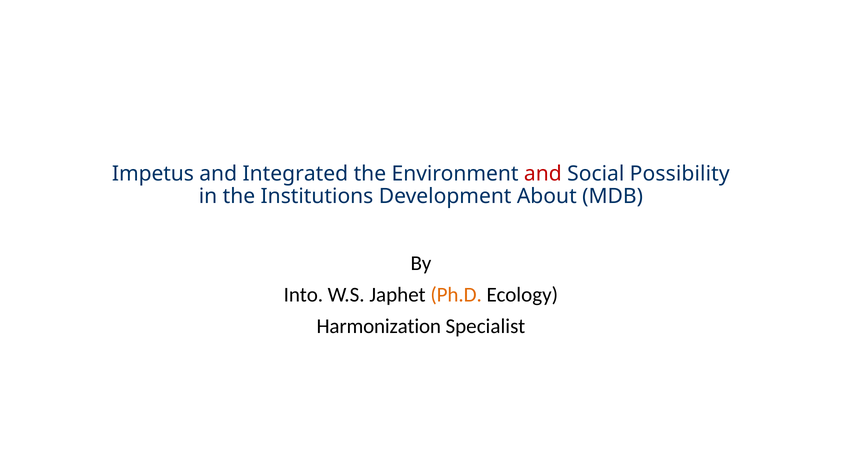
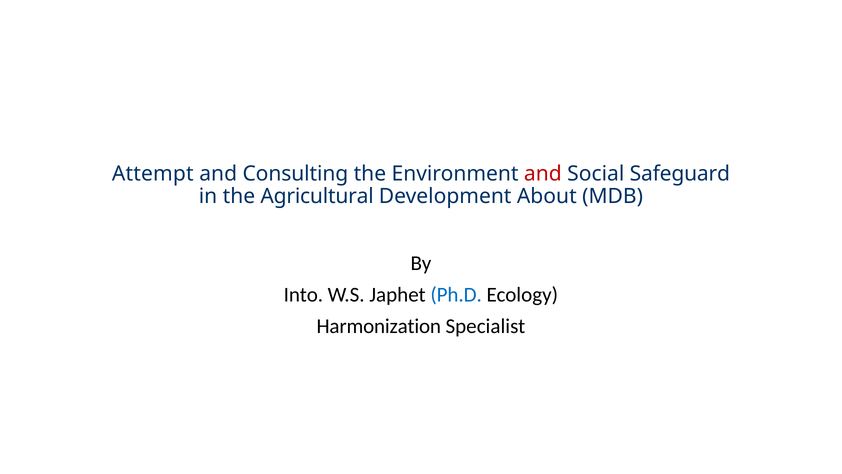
Impetus: Impetus -> Attempt
Integrated: Integrated -> Consulting
Possibility: Possibility -> Safeguard
Institutions: Institutions -> Agricultural
Ph.D colour: orange -> blue
